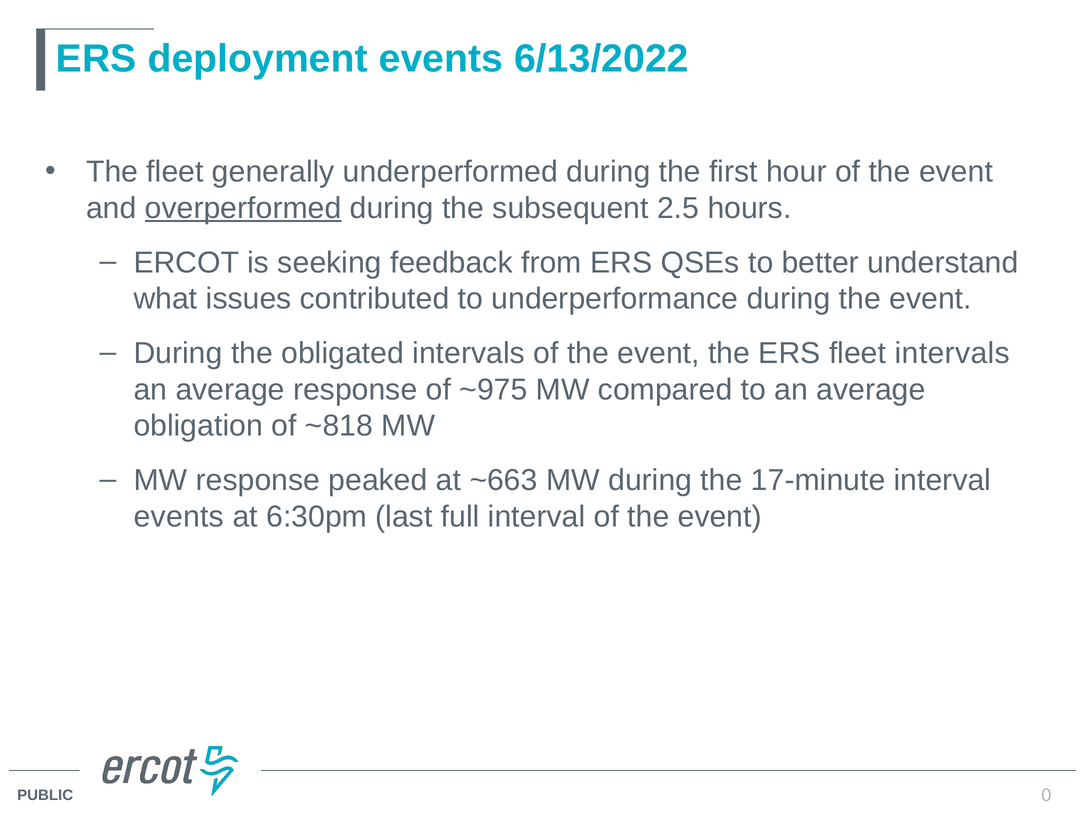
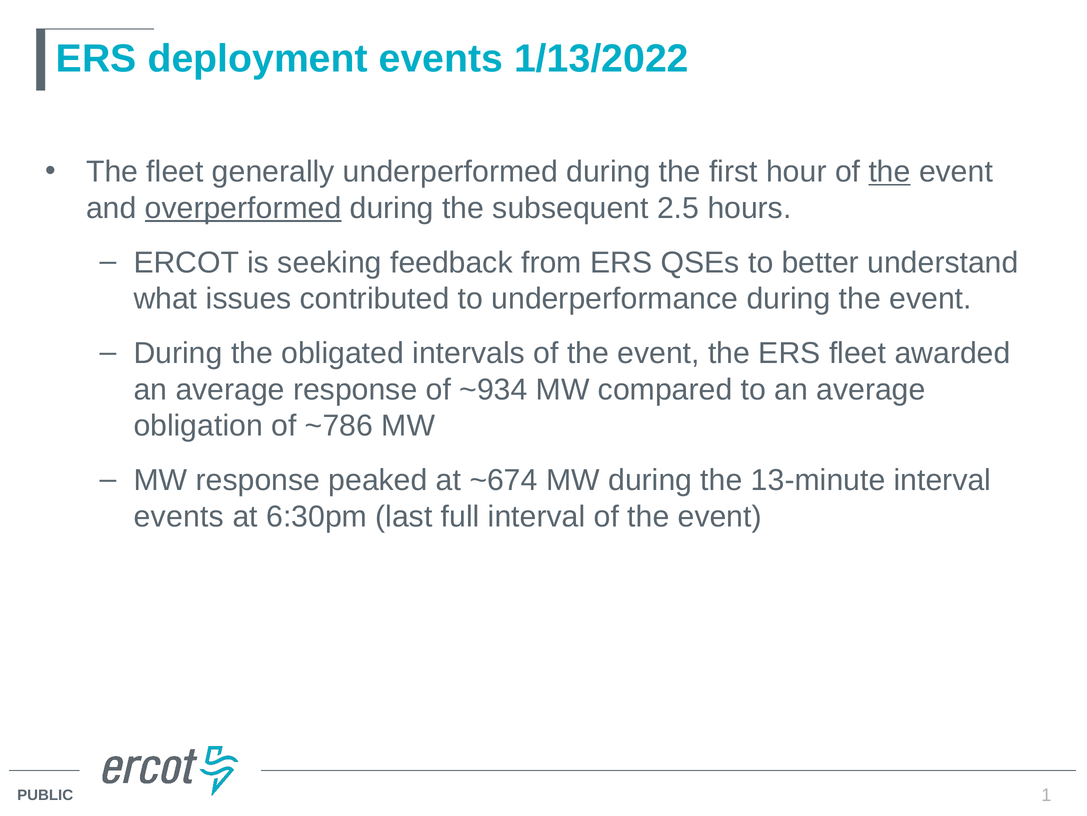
6/13/2022: 6/13/2022 -> 1/13/2022
the at (890, 172) underline: none -> present
fleet intervals: intervals -> awarded
~975: ~975 -> ~934
~818: ~818 -> ~786
~663: ~663 -> ~674
17-minute: 17-minute -> 13-minute
0: 0 -> 1
